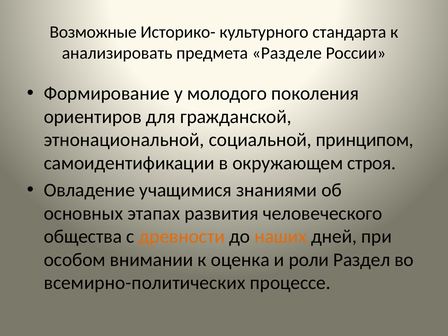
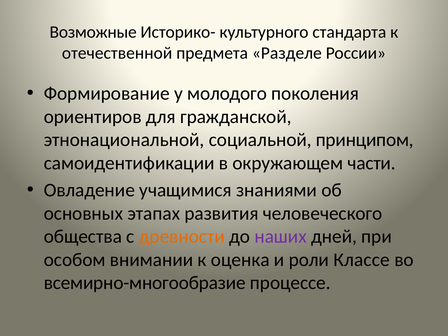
анализировать: анализировать -> отечественной
строя: строя -> части
наших colour: orange -> purple
Раздел: Раздел -> Классе
всемирно-политических: всемирно-политических -> всемирно-многообразие
